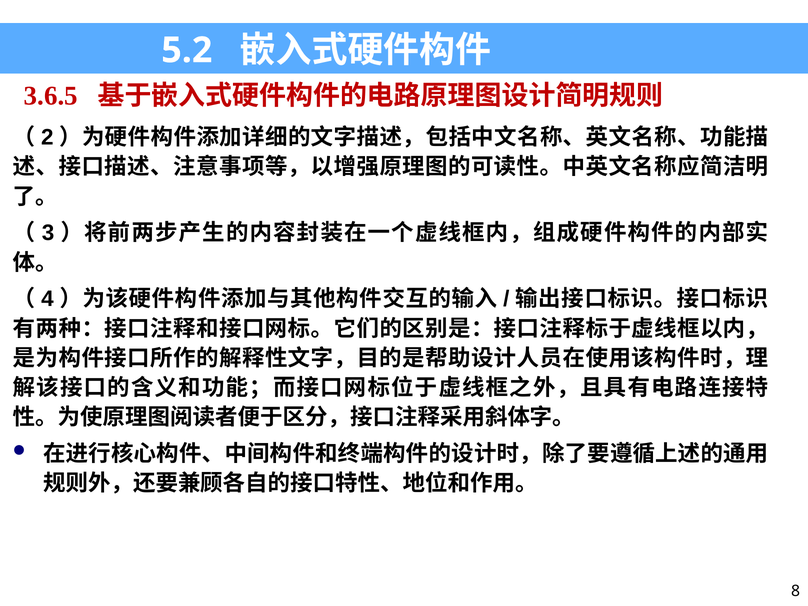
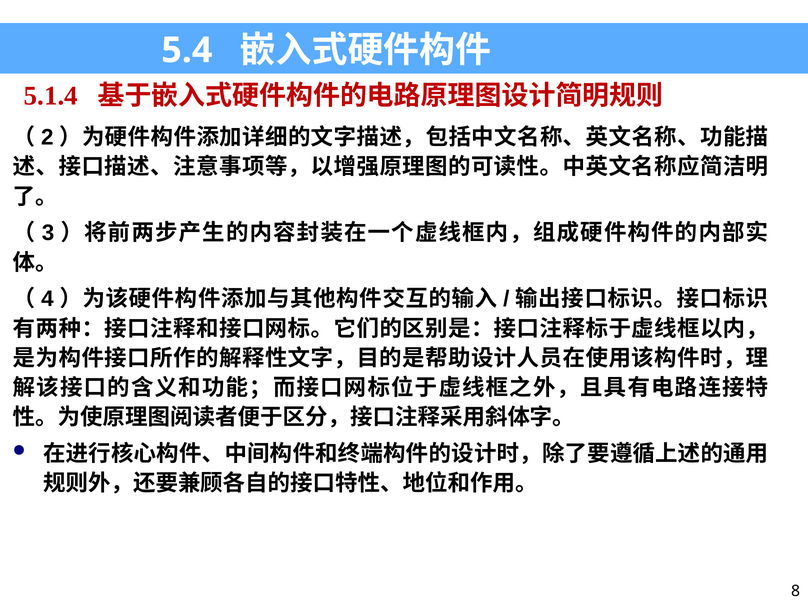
5.2: 5.2 -> 5.4
3.6.5: 3.6.5 -> 5.1.4
